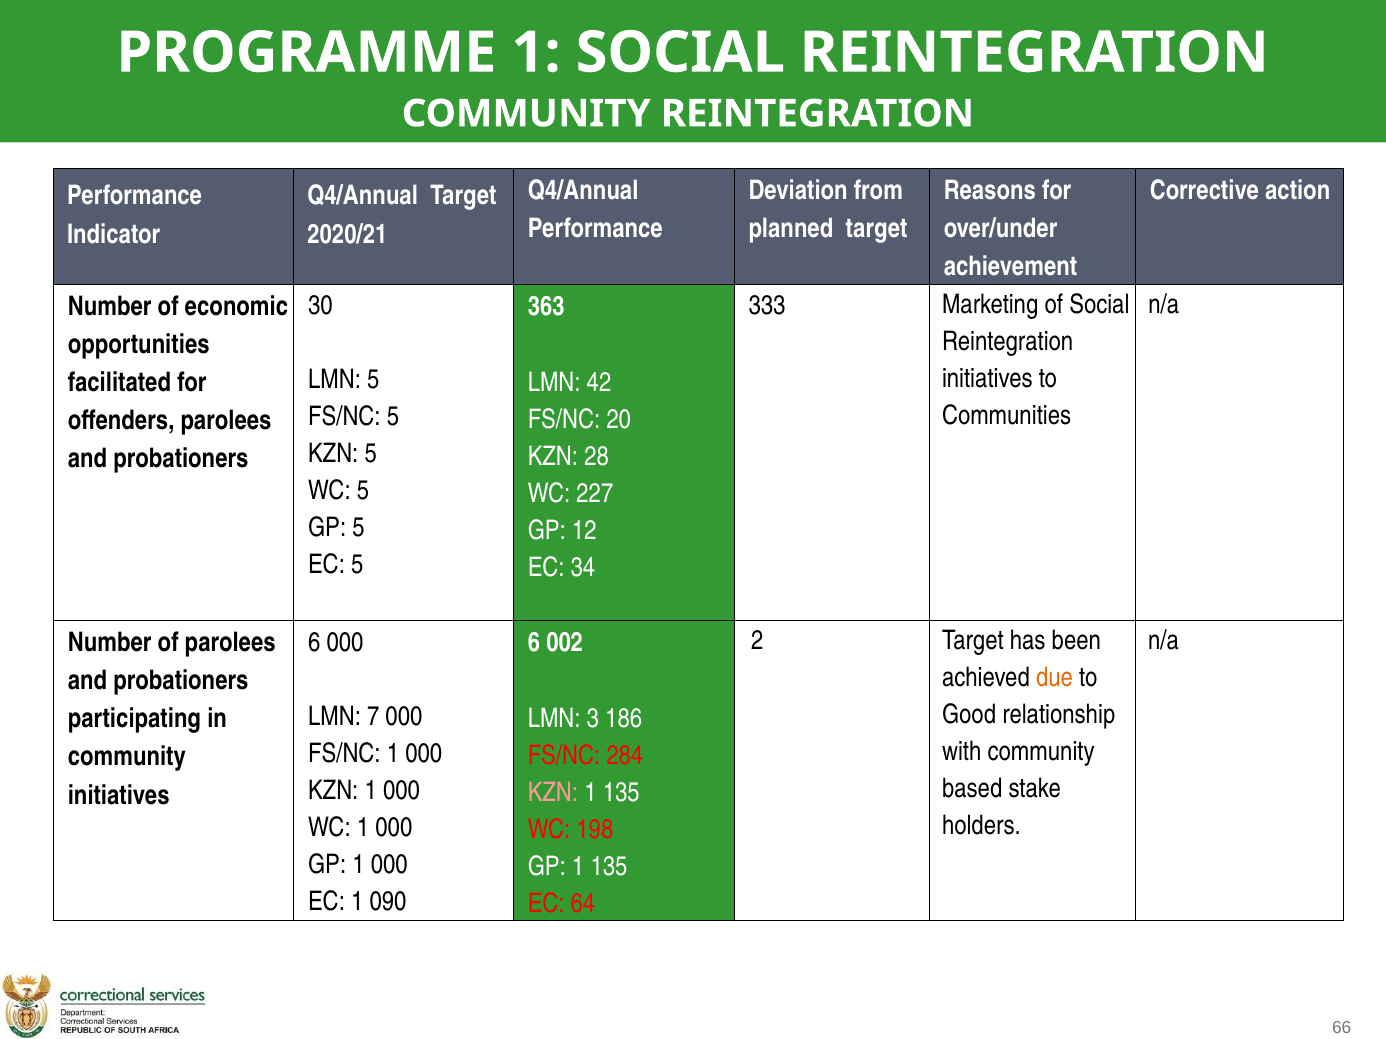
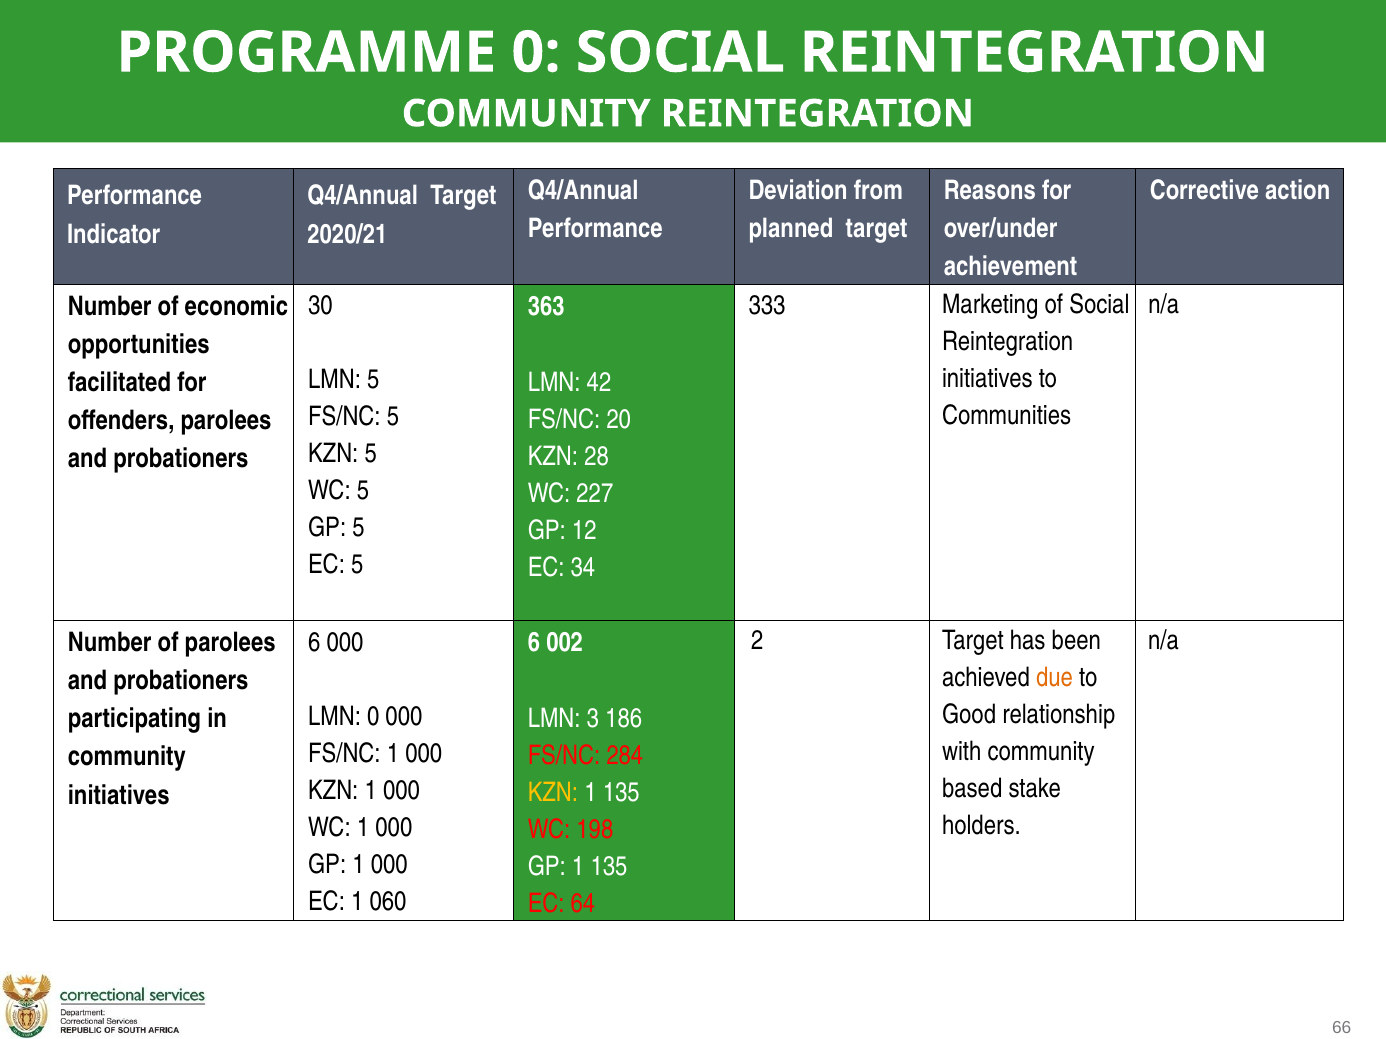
PROGRAMME 1: 1 -> 0
LMN 7: 7 -> 0
KZN at (553, 793) colour: pink -> yellow
090: 090 -> 060
